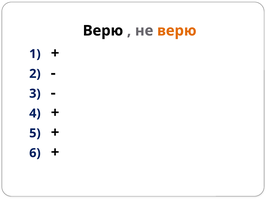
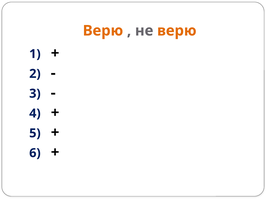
Верю at (103, 31) colour: black -> orange
